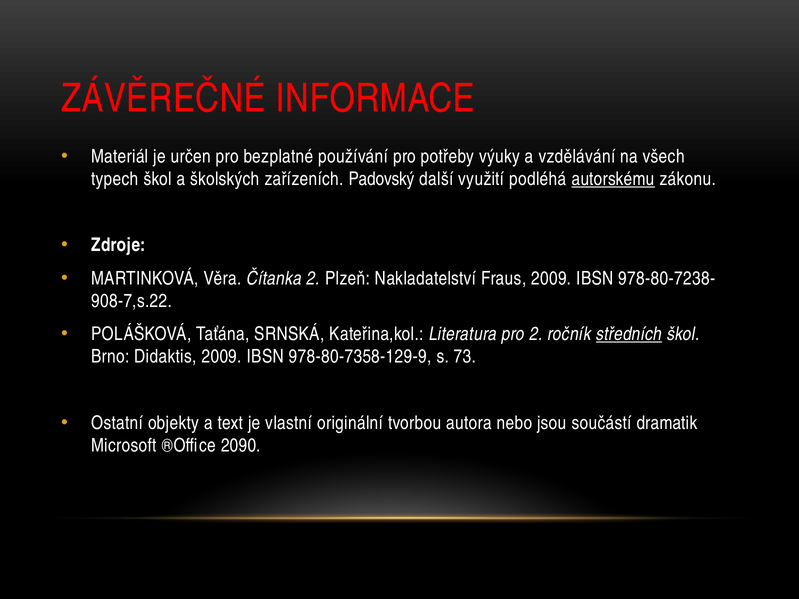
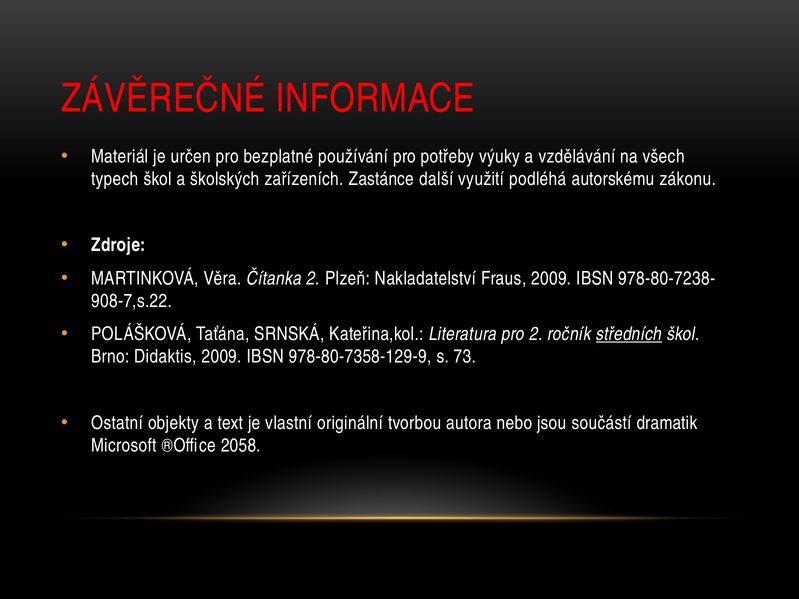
Padovský: Padovský -> Zastánce
autorskému underline: present -> none
2090: 2090 -> 2058
